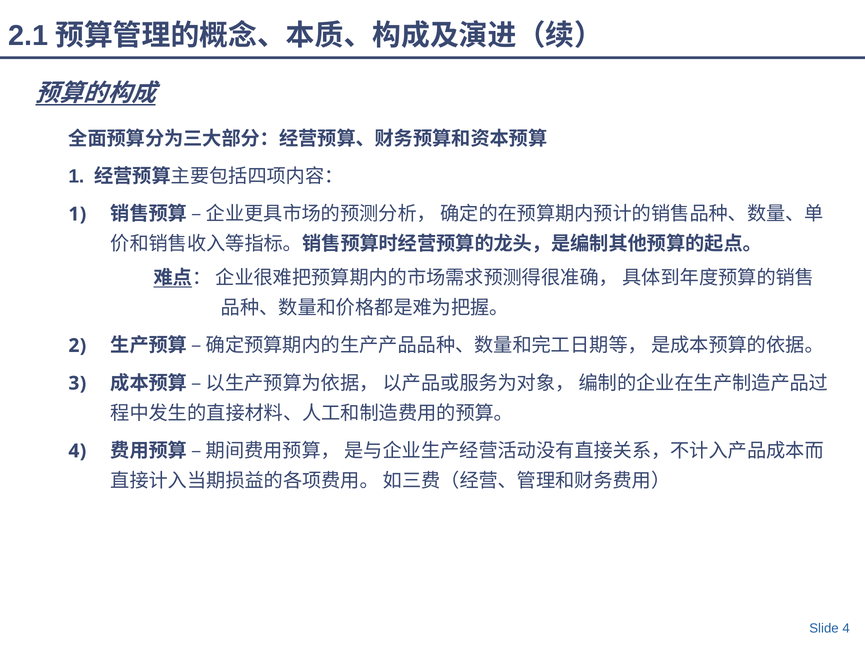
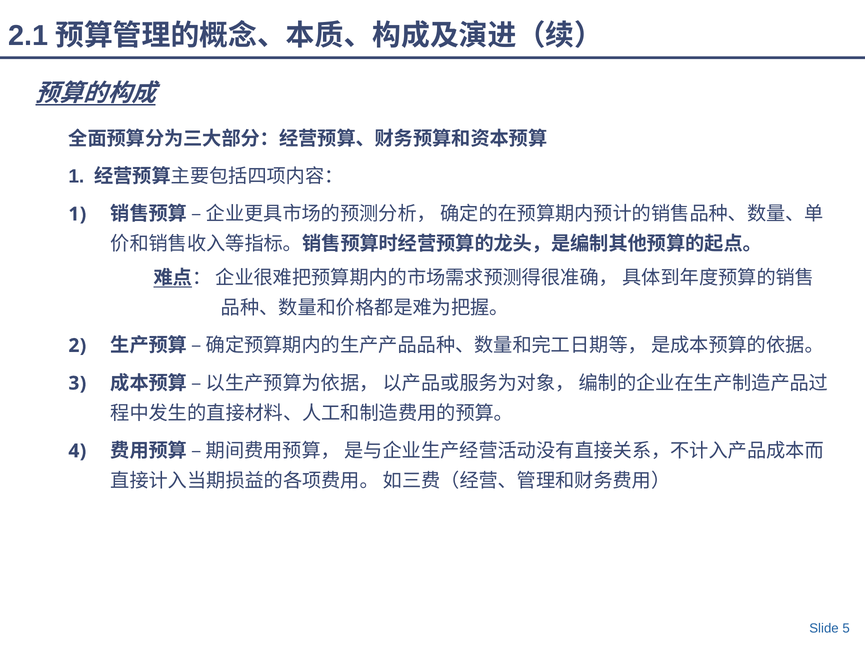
Slide 4: 4 -> 5
